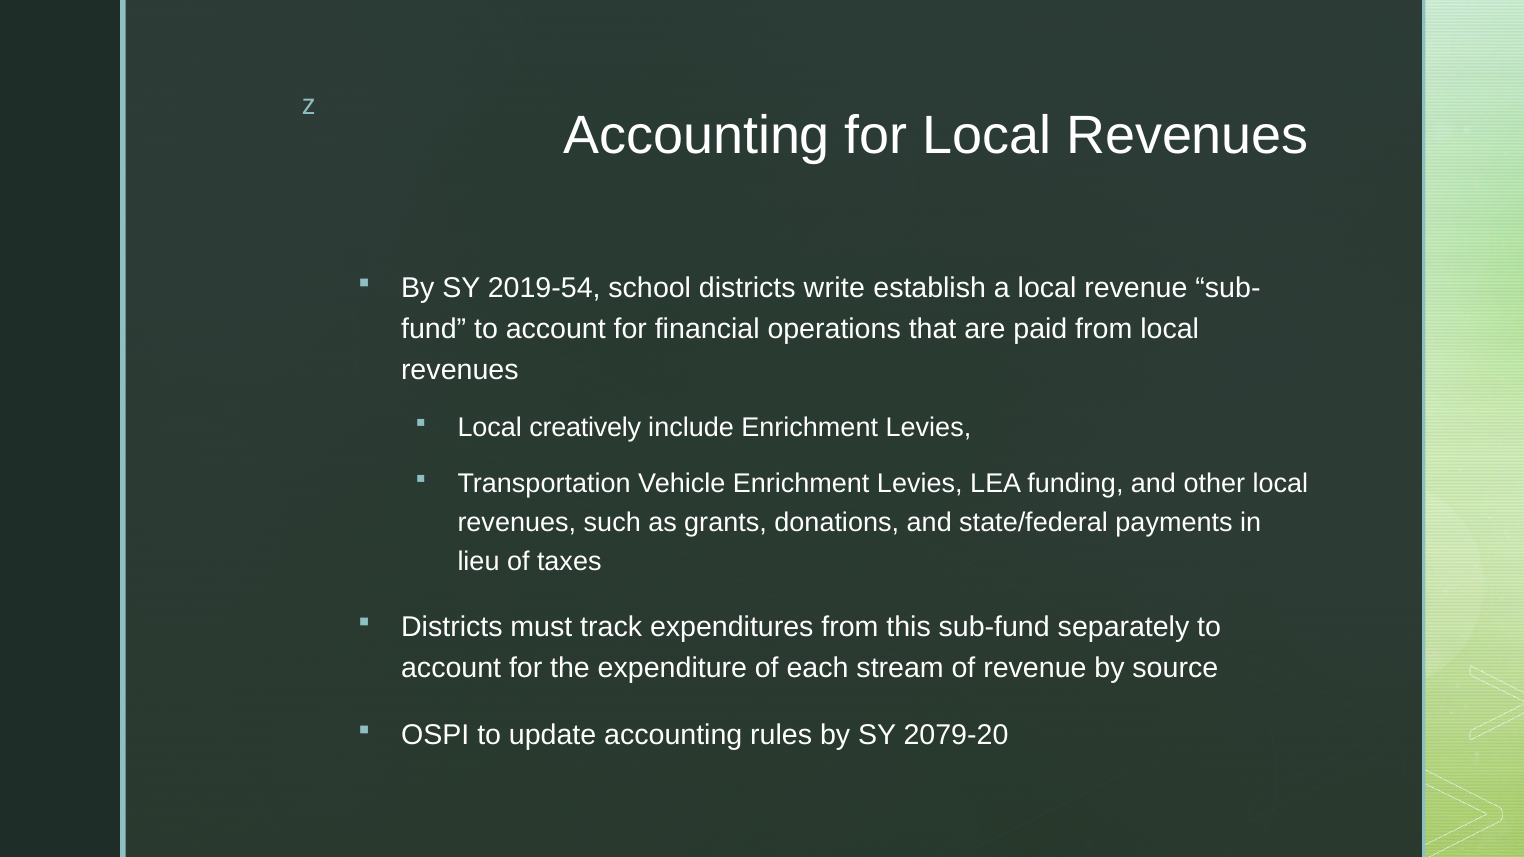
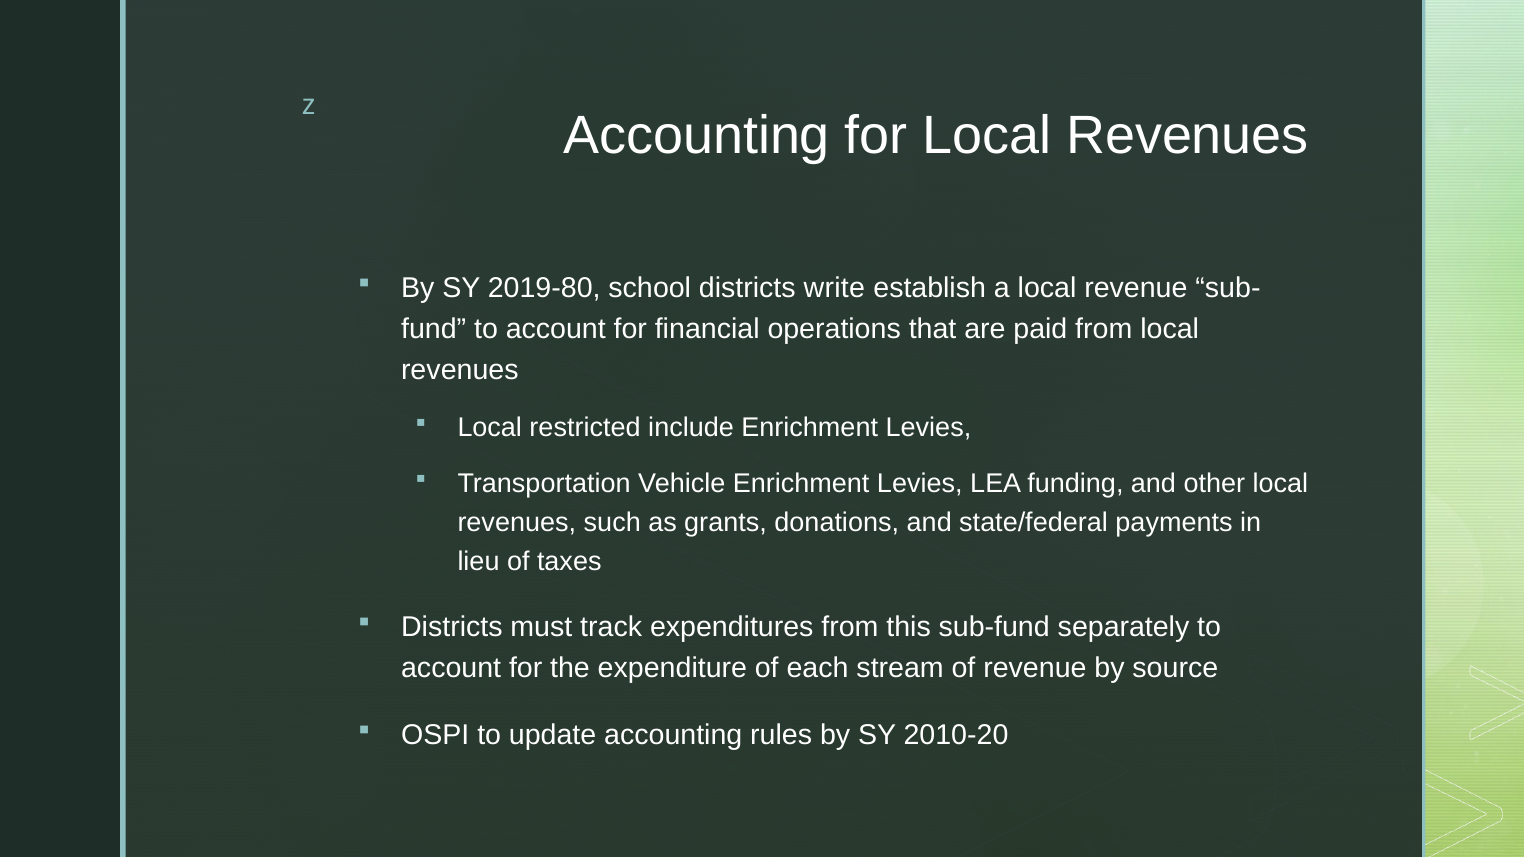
2019-54: 2019-54 -> 2019-80
creatively: creatively -> restricted
2079-20: 2079-20 -> 2010-20
